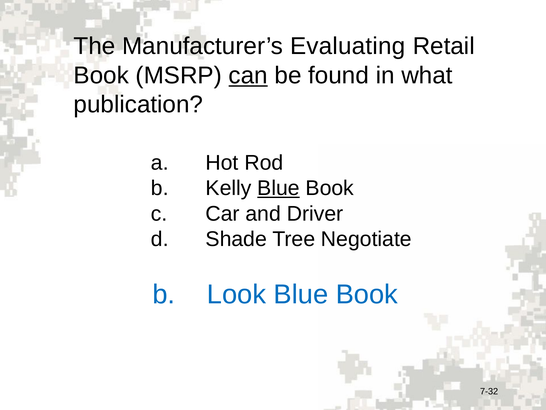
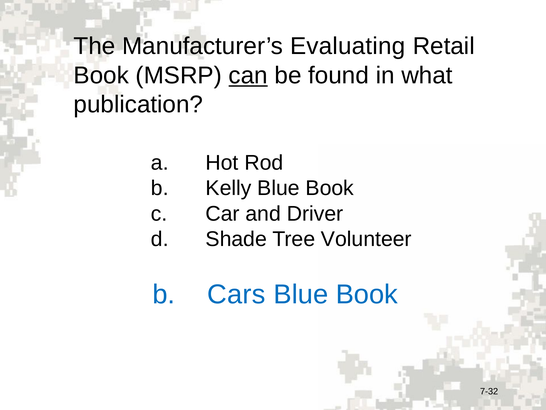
Blue at (279, 188) underline: present -> none
Negotiate: Negotiate -> Volunteer
Look: Look -> Cars
